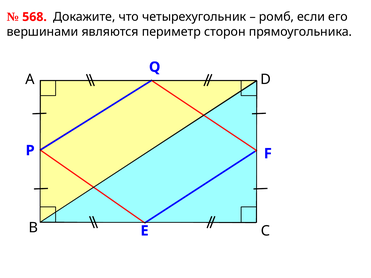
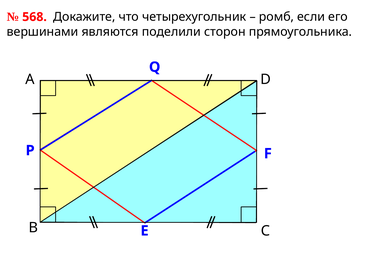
периметр: периметр -> поделили
